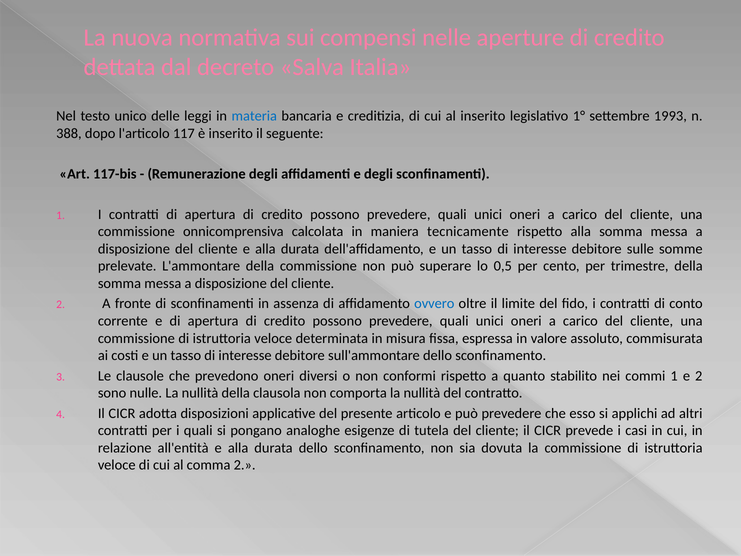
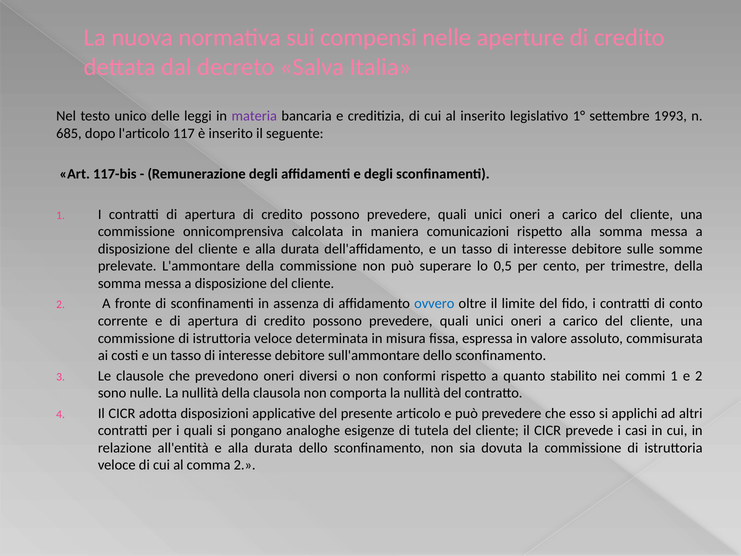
materia colour: blue -> purple
388: 388 -> 685
tecnicamente: tecnicamente -> comunicazioni
